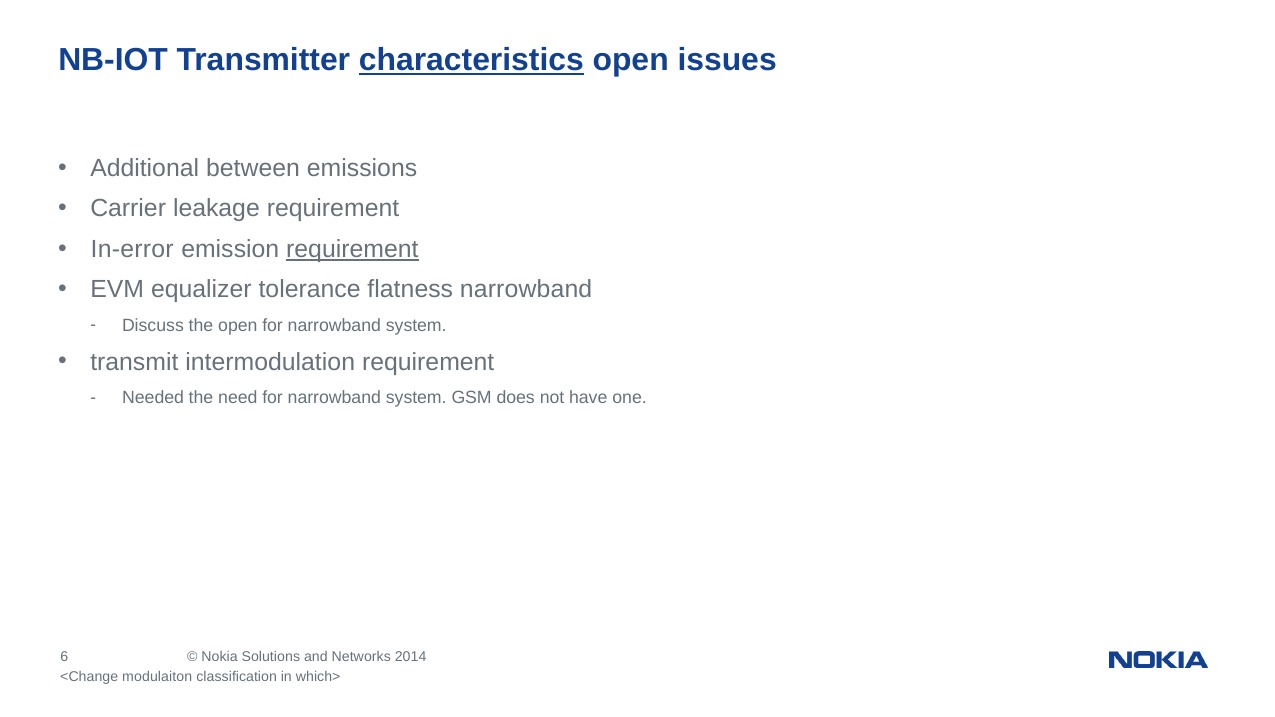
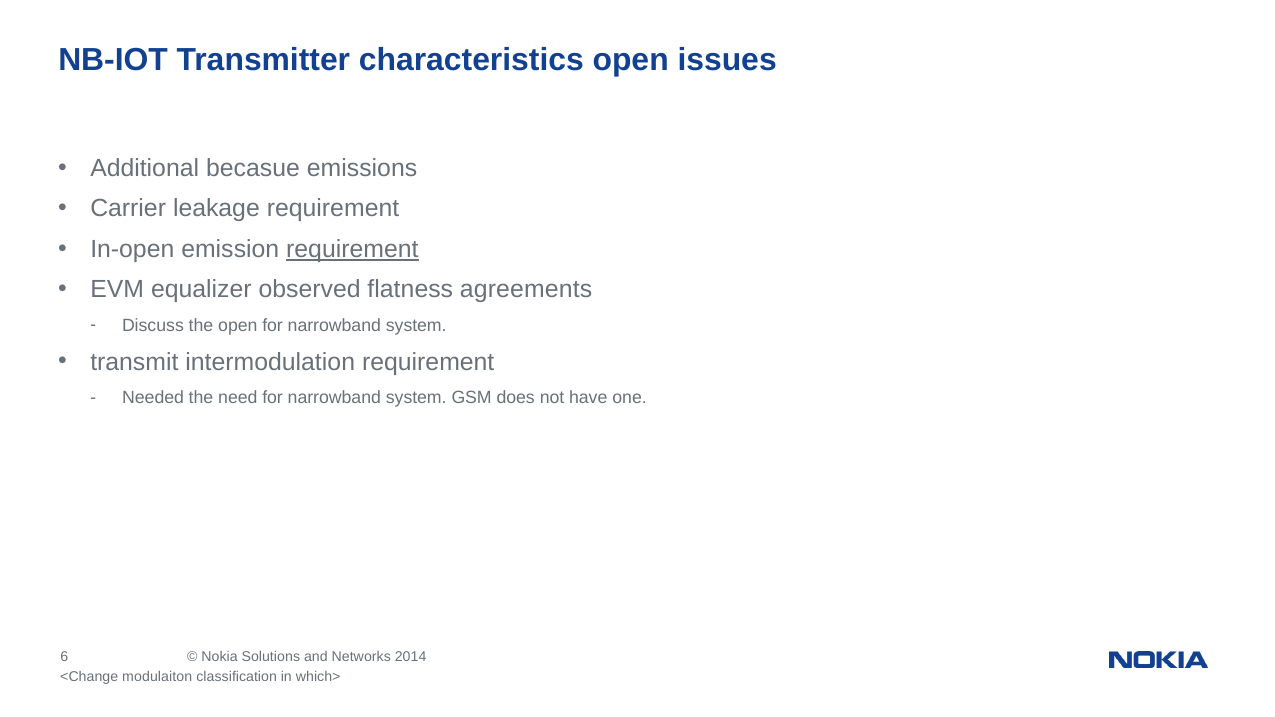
characteristics underline: present -> none
between: between -> becasue
In-error: In-error -> In-open
tolerance: tolerance -> observed
flatness narrowband: narrowband -> agreements
